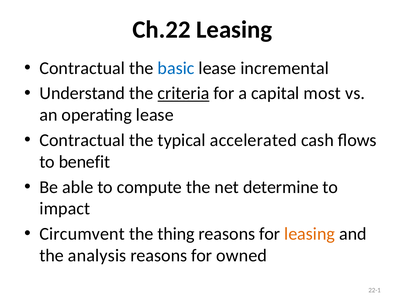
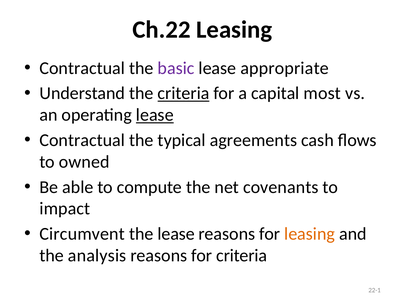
basic colour: blue -> purple
incremental: incremental -> appropriate
lease at (155, 115) underline: none -> present
accelerated: accelerated -> agreements
benefit: benefit -> owned
determine: determine -> covenants
the thing: thing -> lease
for owned: owned -> criteria
